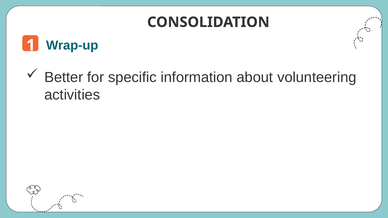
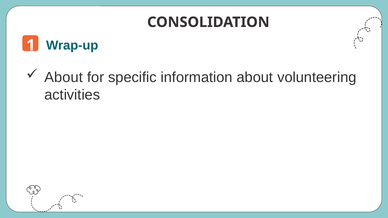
Better at (64, 77): Better -> About
